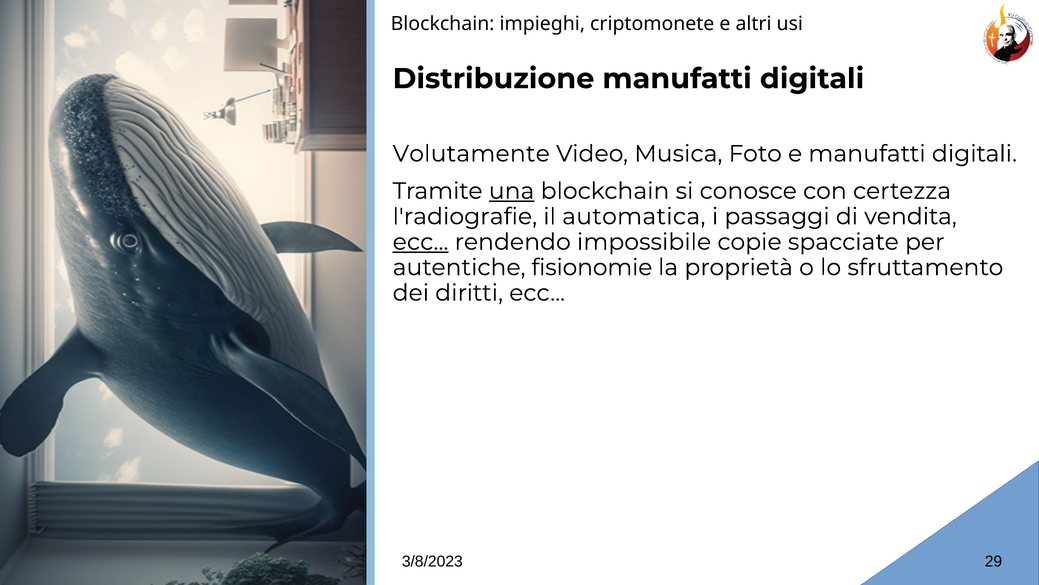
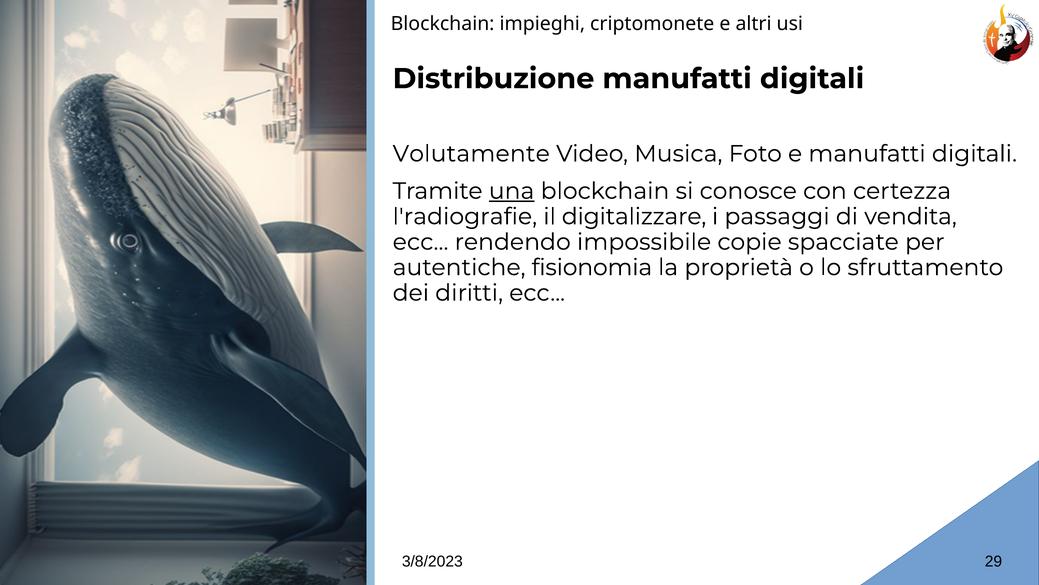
automatica: automatica -> digitalizzare
ecc at (421, 242) underline: present -> none
fisionomie: fisionomie -> fisionomia
